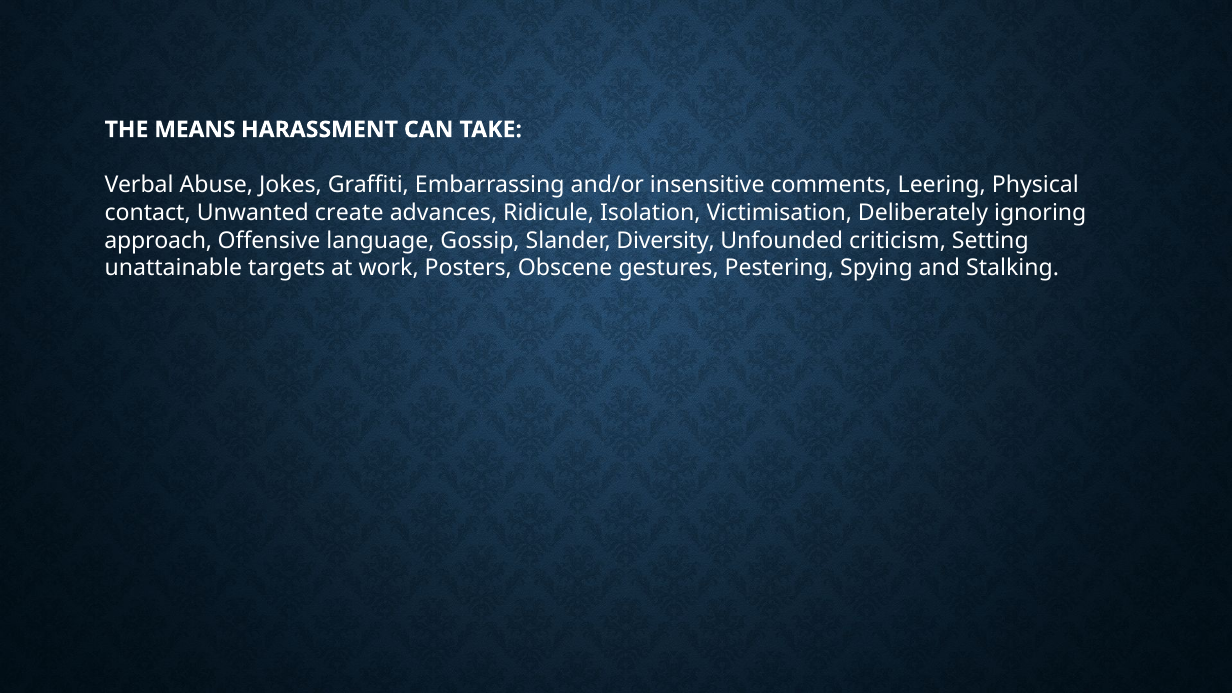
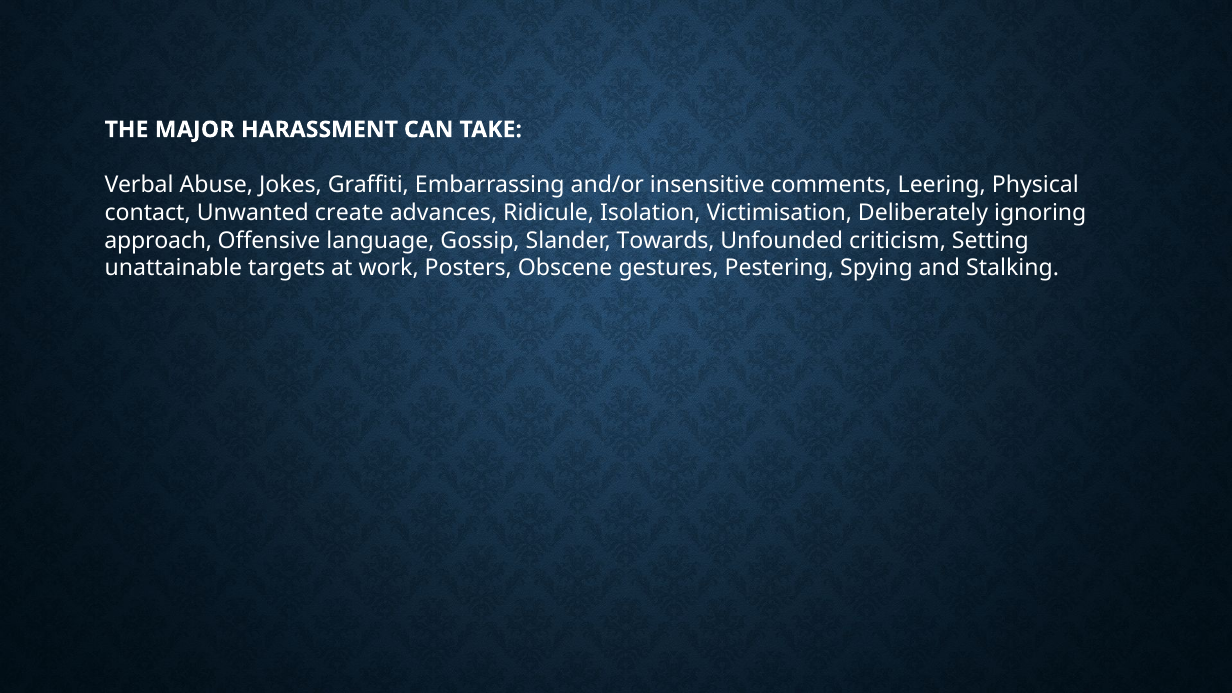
MEANS: MEANS -> MAJOR
Diversity: Diversity -> Towards
